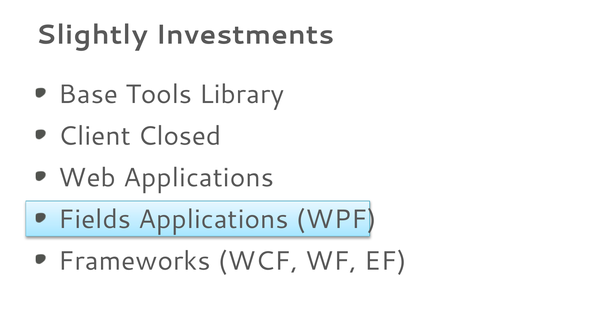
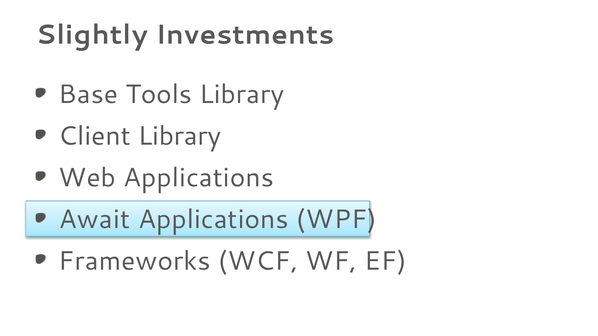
Client Closed: Closed -> Library
Fields: Fields -> Await
